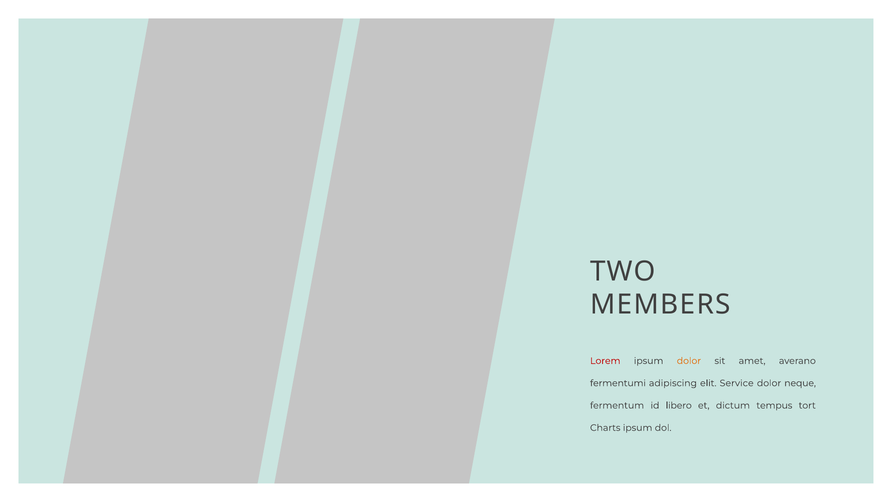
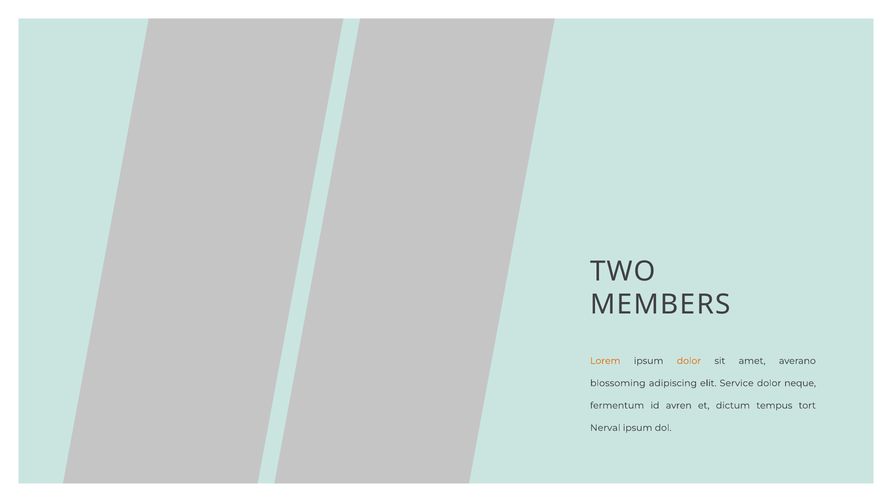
Lorem colour: red -> orange
fermentumi: fermentumi -> blossoming
libero: libero -> avren
Charts: Charts -> Nerval
